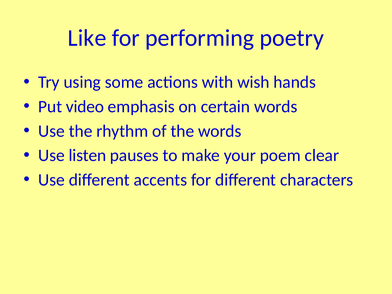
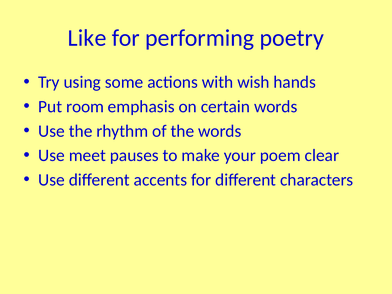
video: video -> room
listen: listen -> meet
